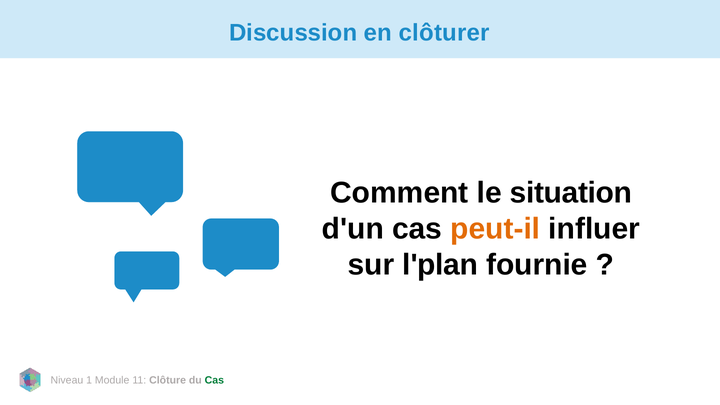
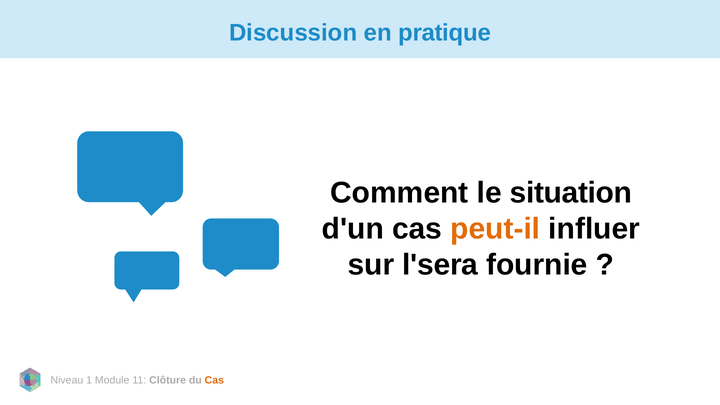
clôturer: clôturer -> pratique
l'plan: l'plan -> l'sera
Cas at (214, 380) colour: green -> orange
